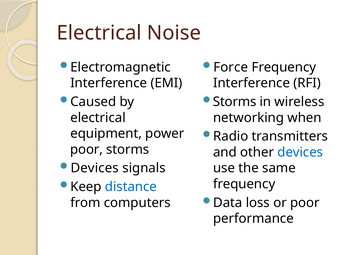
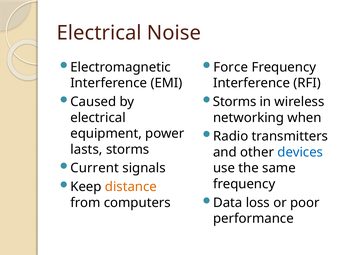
poor at (87, 149): poor -> lasts
Devices at (95, 168): Devices -> Current
distance colour: blue -> orange
